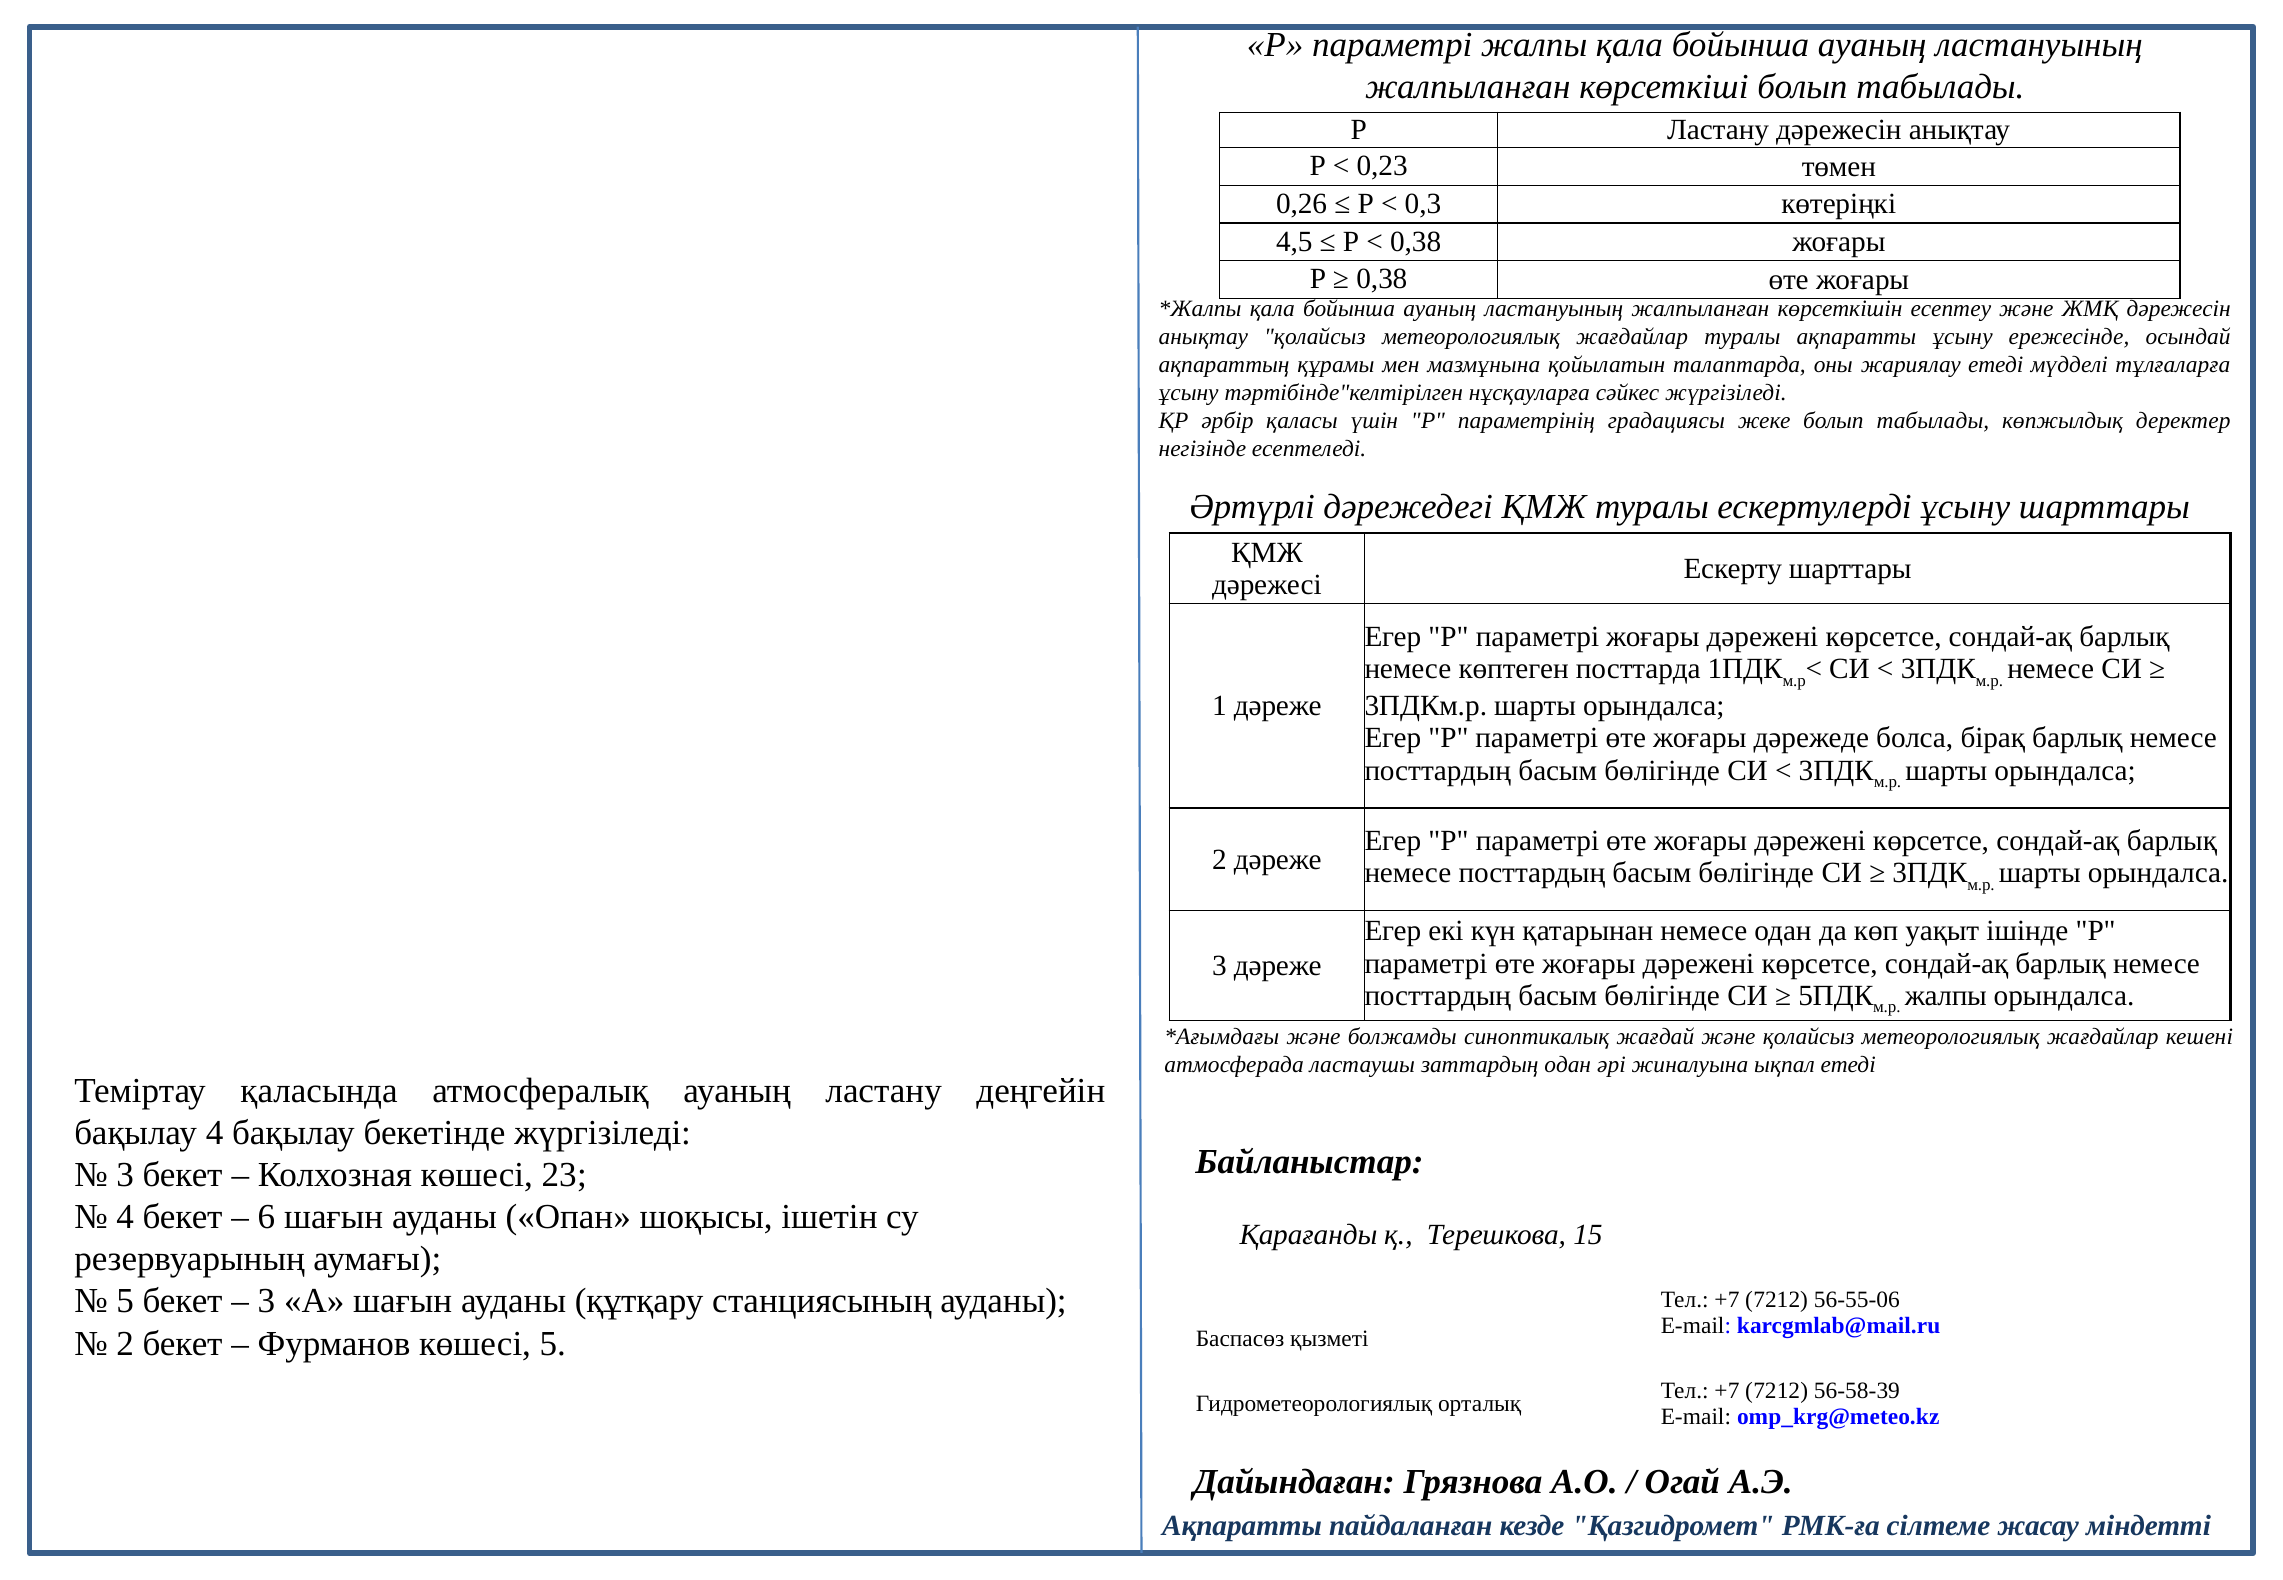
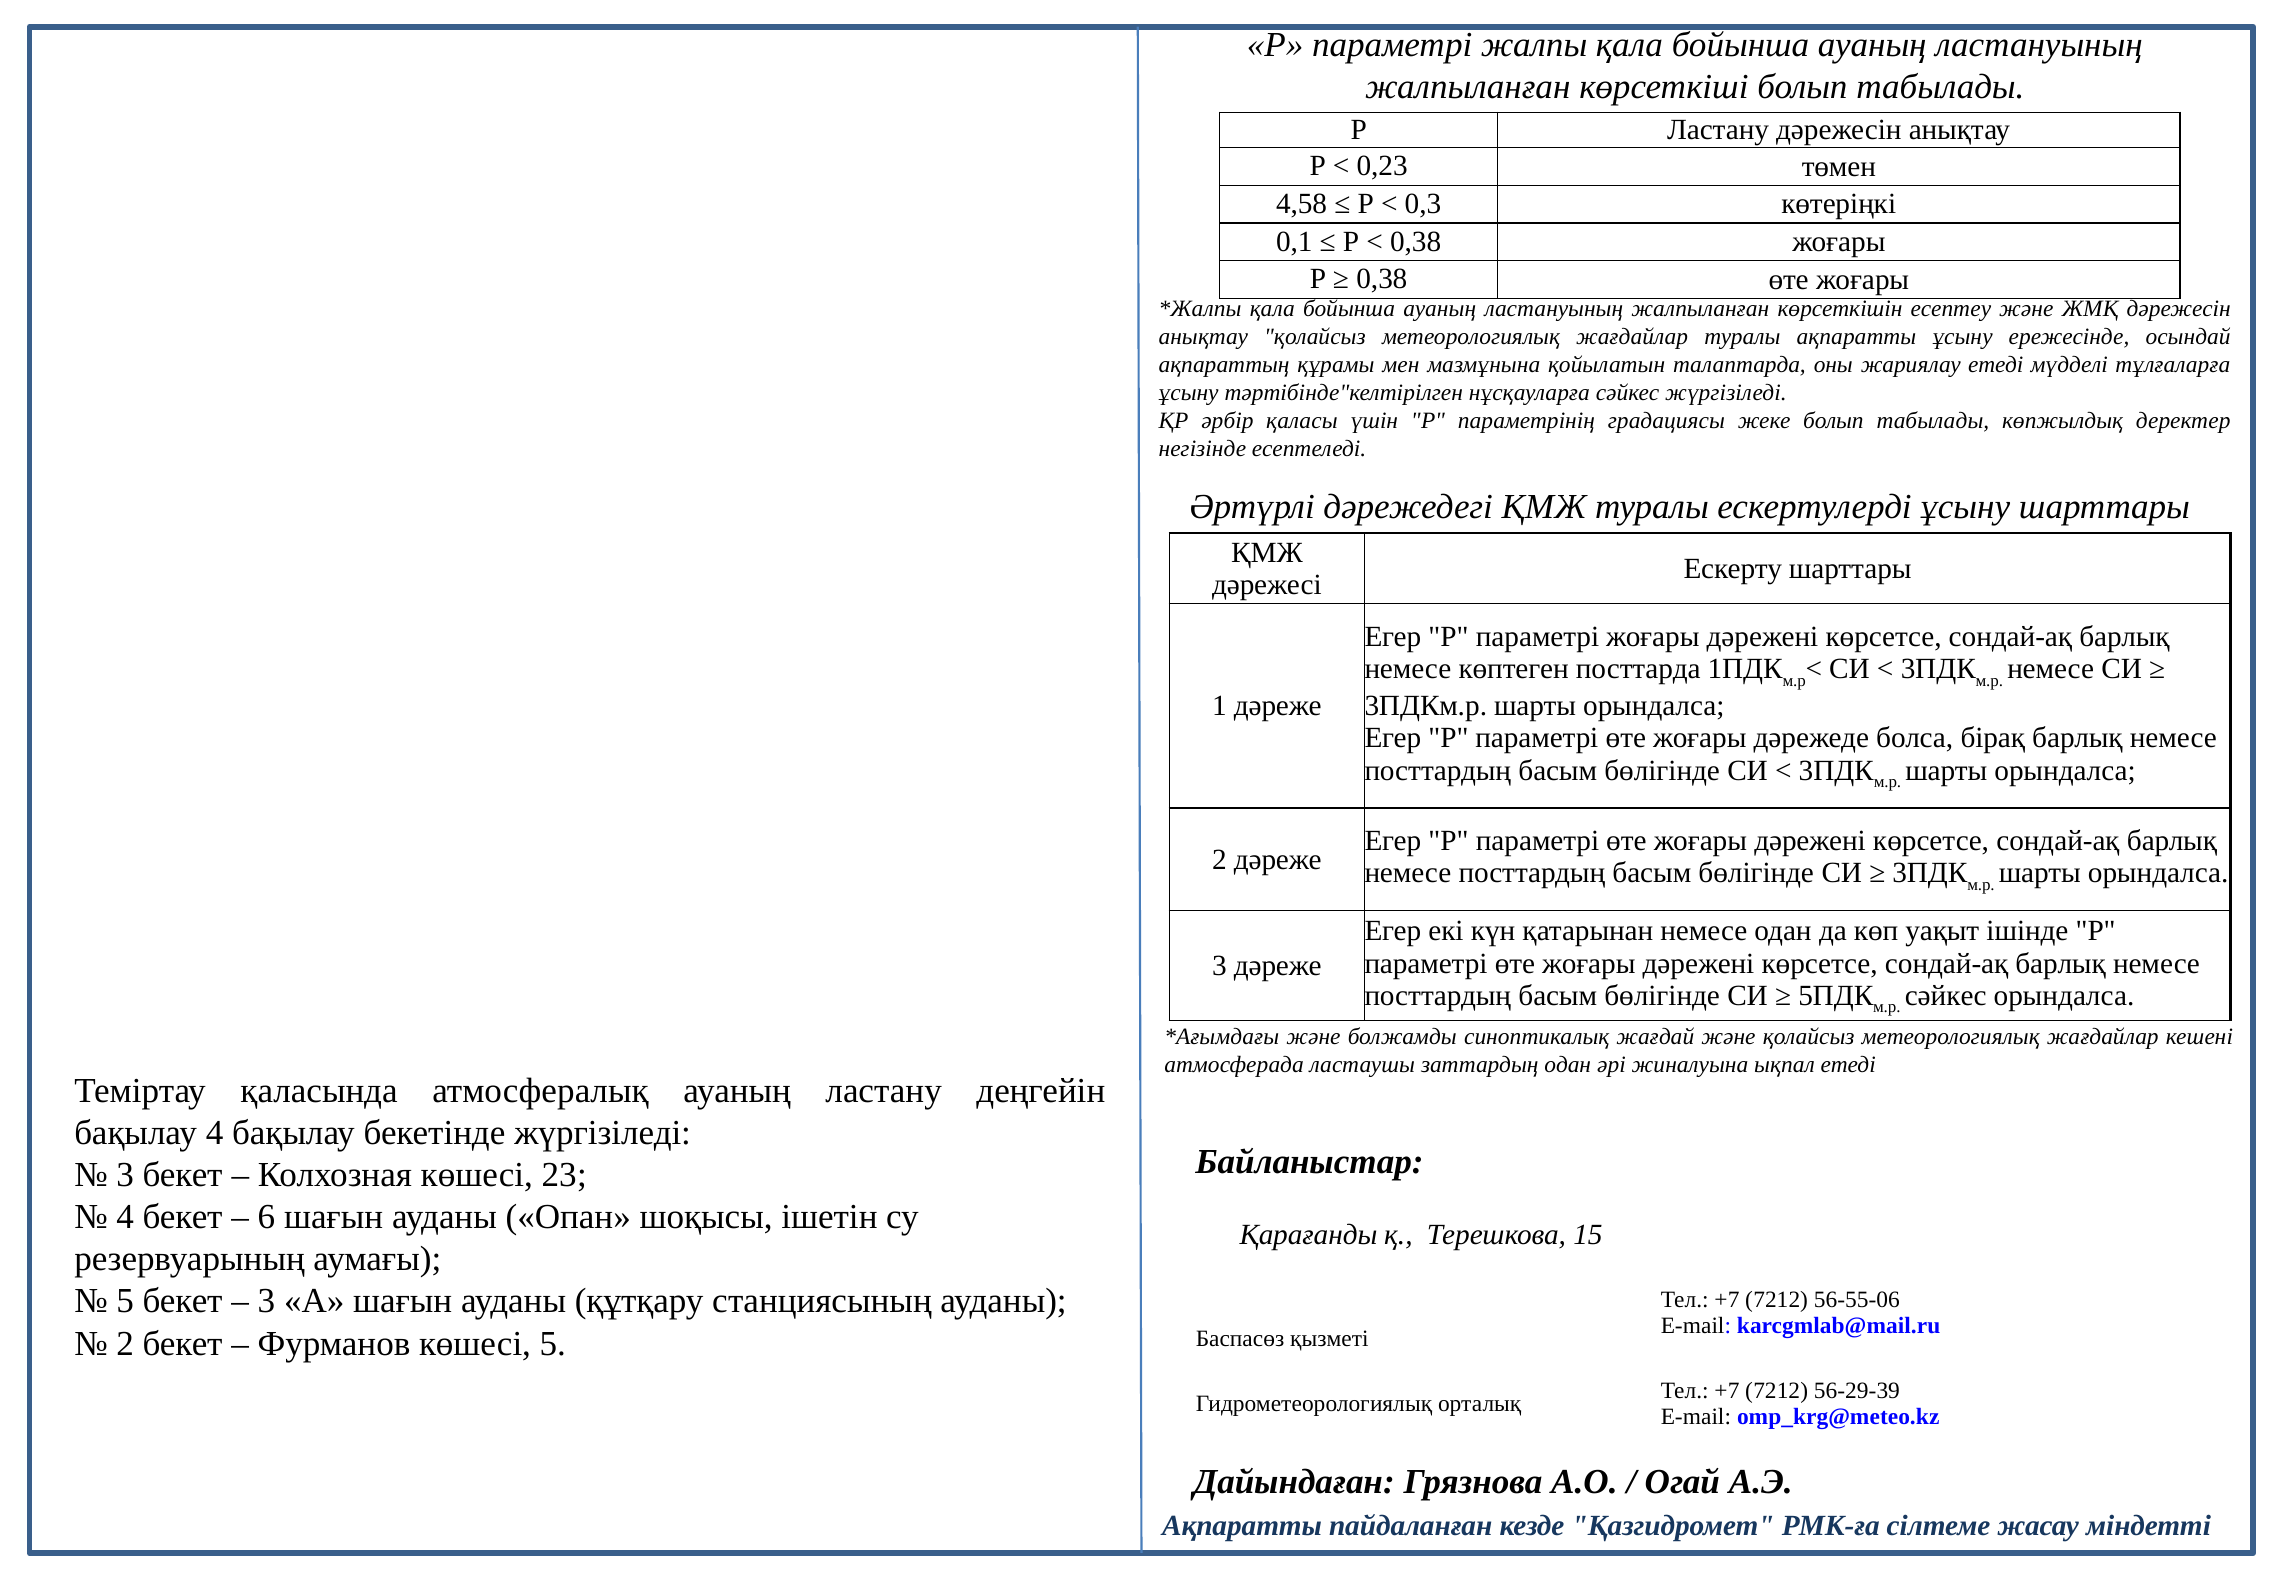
0,26: 0,26 -> 4,58
4,5: 4,5 -> 0,1
жалпы at (1946, 996): жалпы -> сәйкес
56-58-39: 56-58-39 -> 56-29-39
